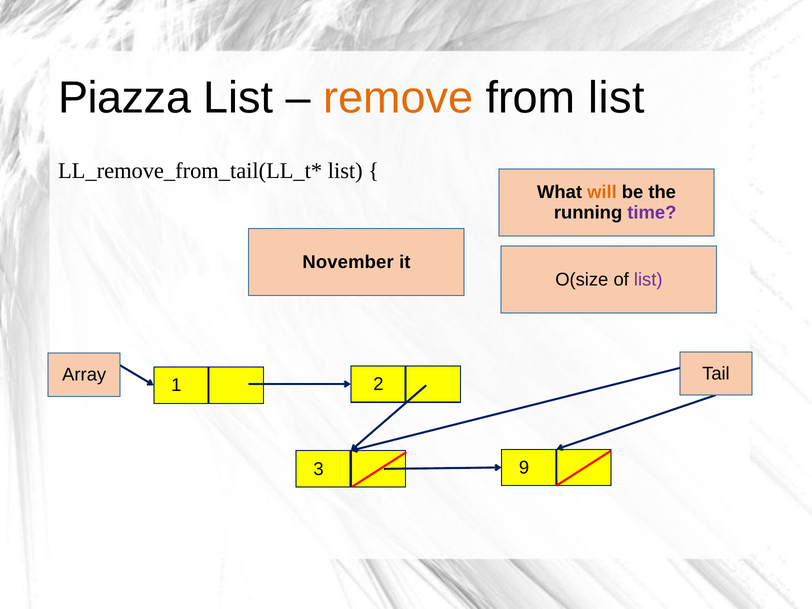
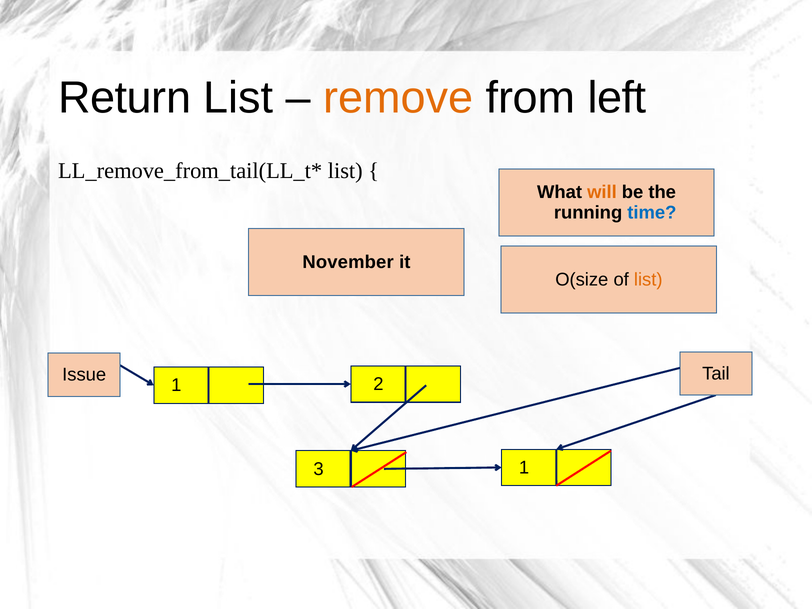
Piazza: Piazza -> Return
from list: list -> left
time colour: purple -> blue
list at (648, 279) colour: purple -> orange
Array: Array -> Issue
3 9: 9 -> 1
